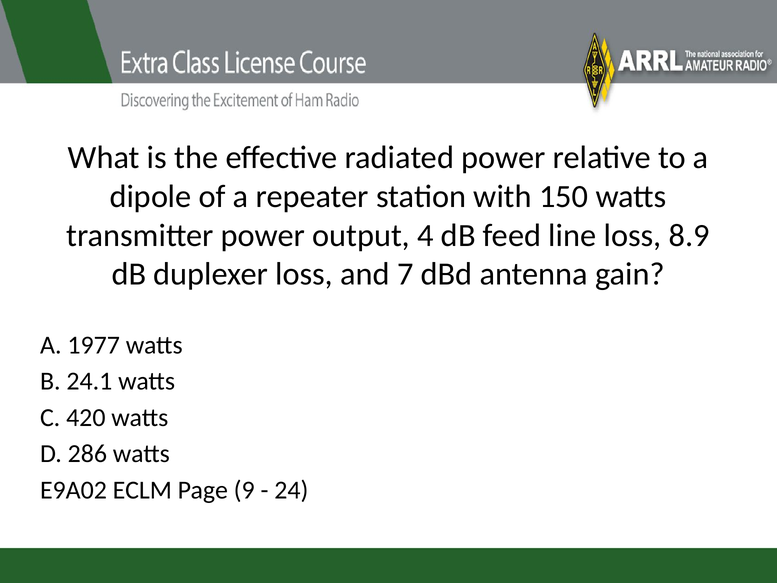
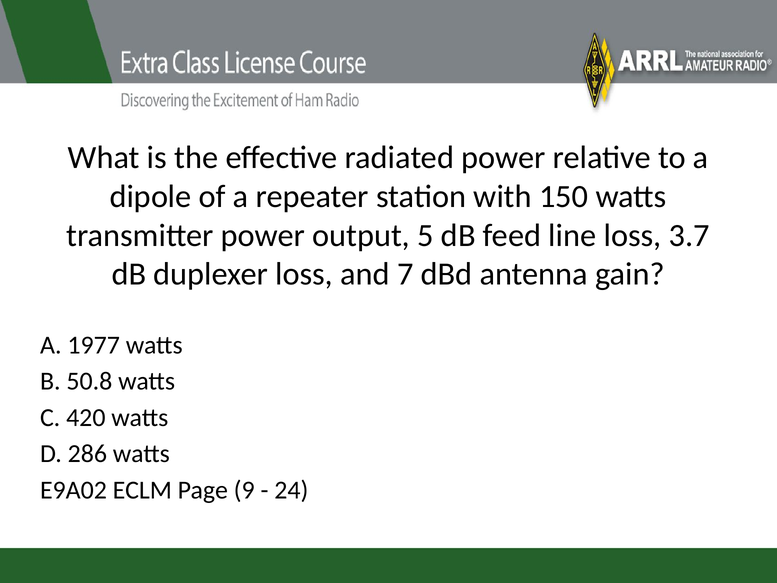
4: 4 -> 5
8.9: 8.9 -> 3.7
24.1: 24.1 -> 50.8
